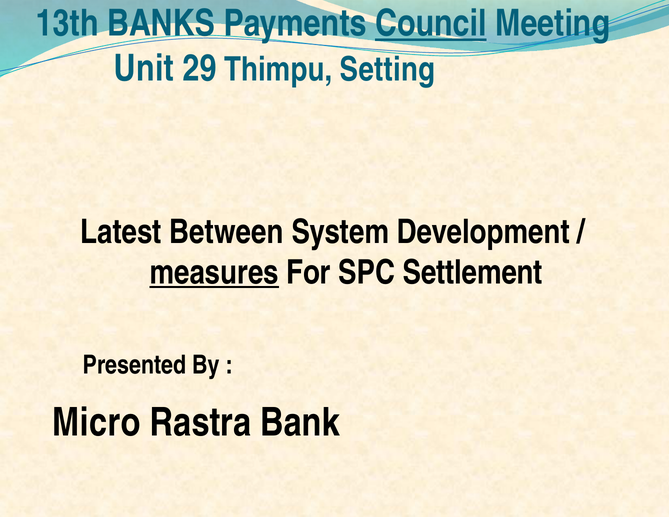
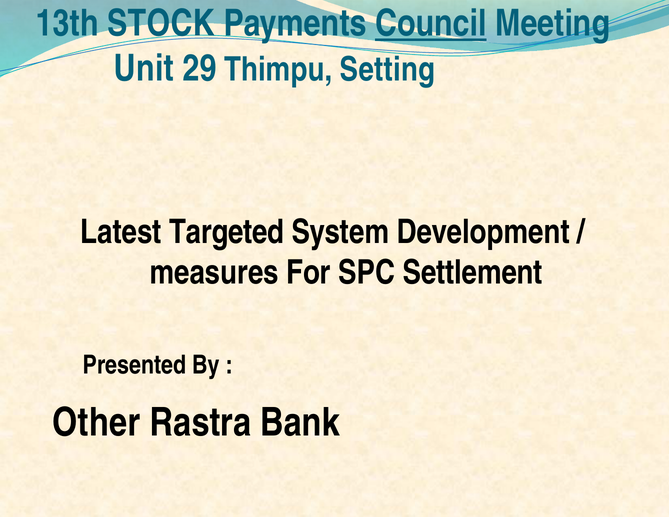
BANKS: BANKS -> STOCK
Between: Between -> Targeted
measures underline: present -> none
Micro: Micro -> Other
